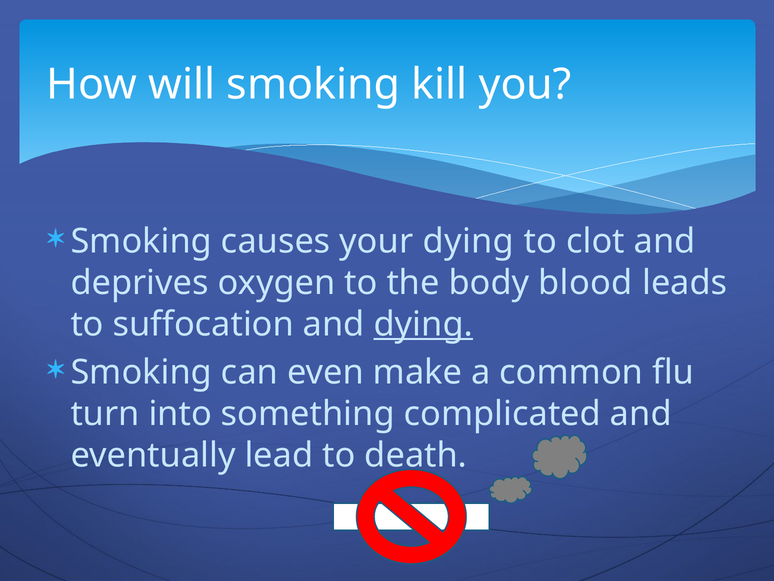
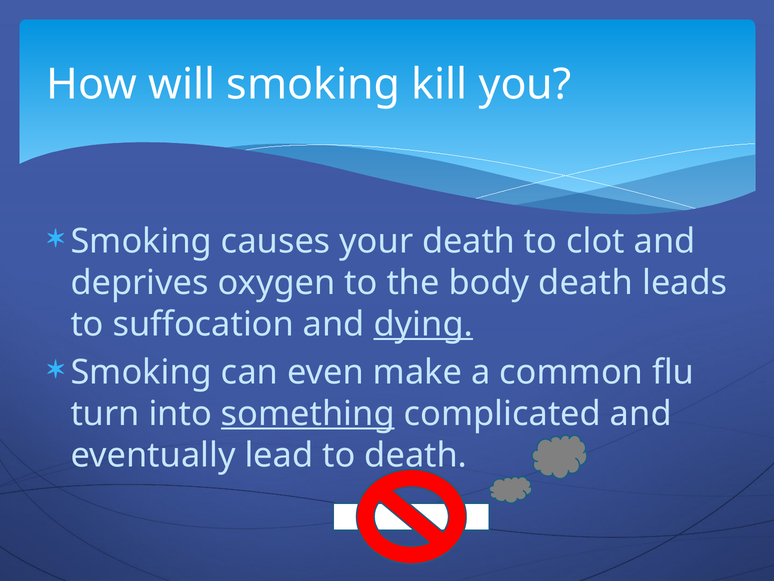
your dying: dying -> death
body blood: blood -> death
something underline: none -> present
